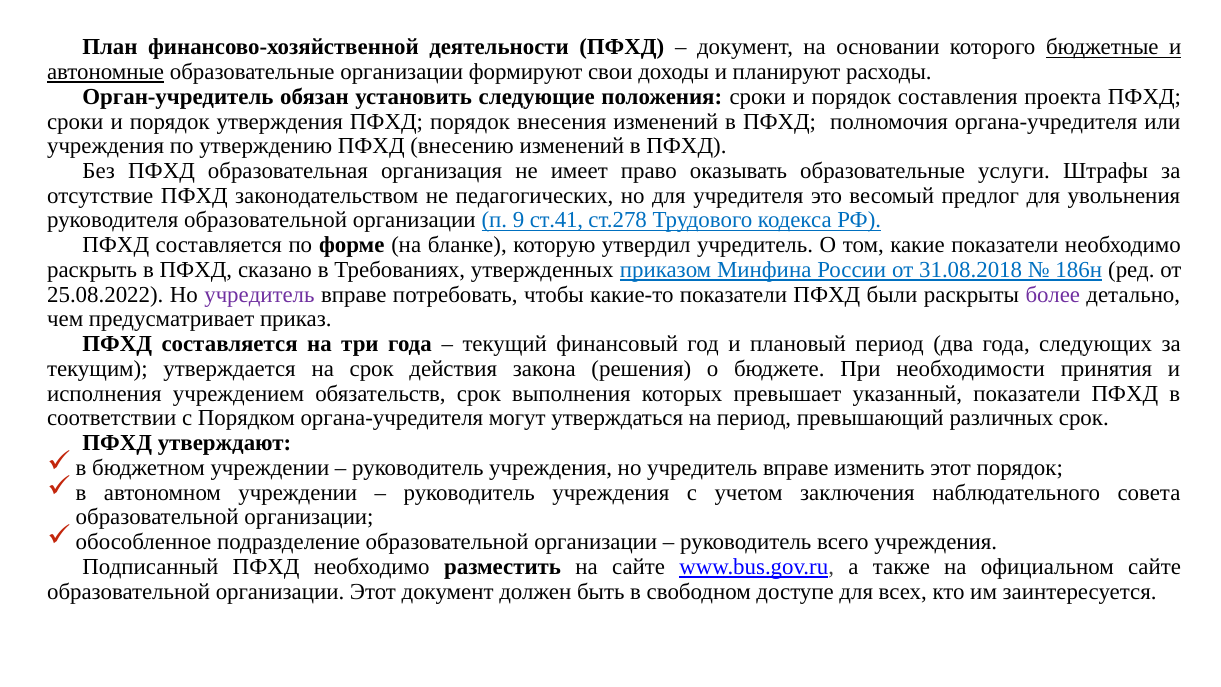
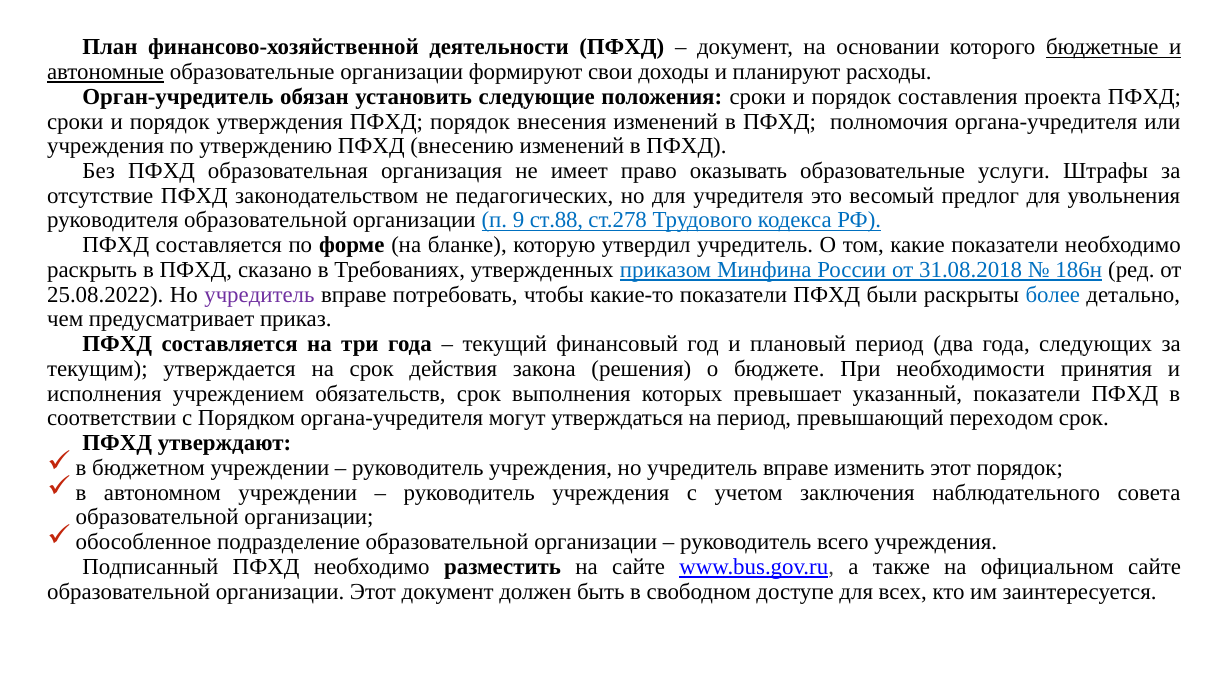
ст.41: ст.41 -> ст.88
более colour: purple -> blue
различных: различных -> переходом
